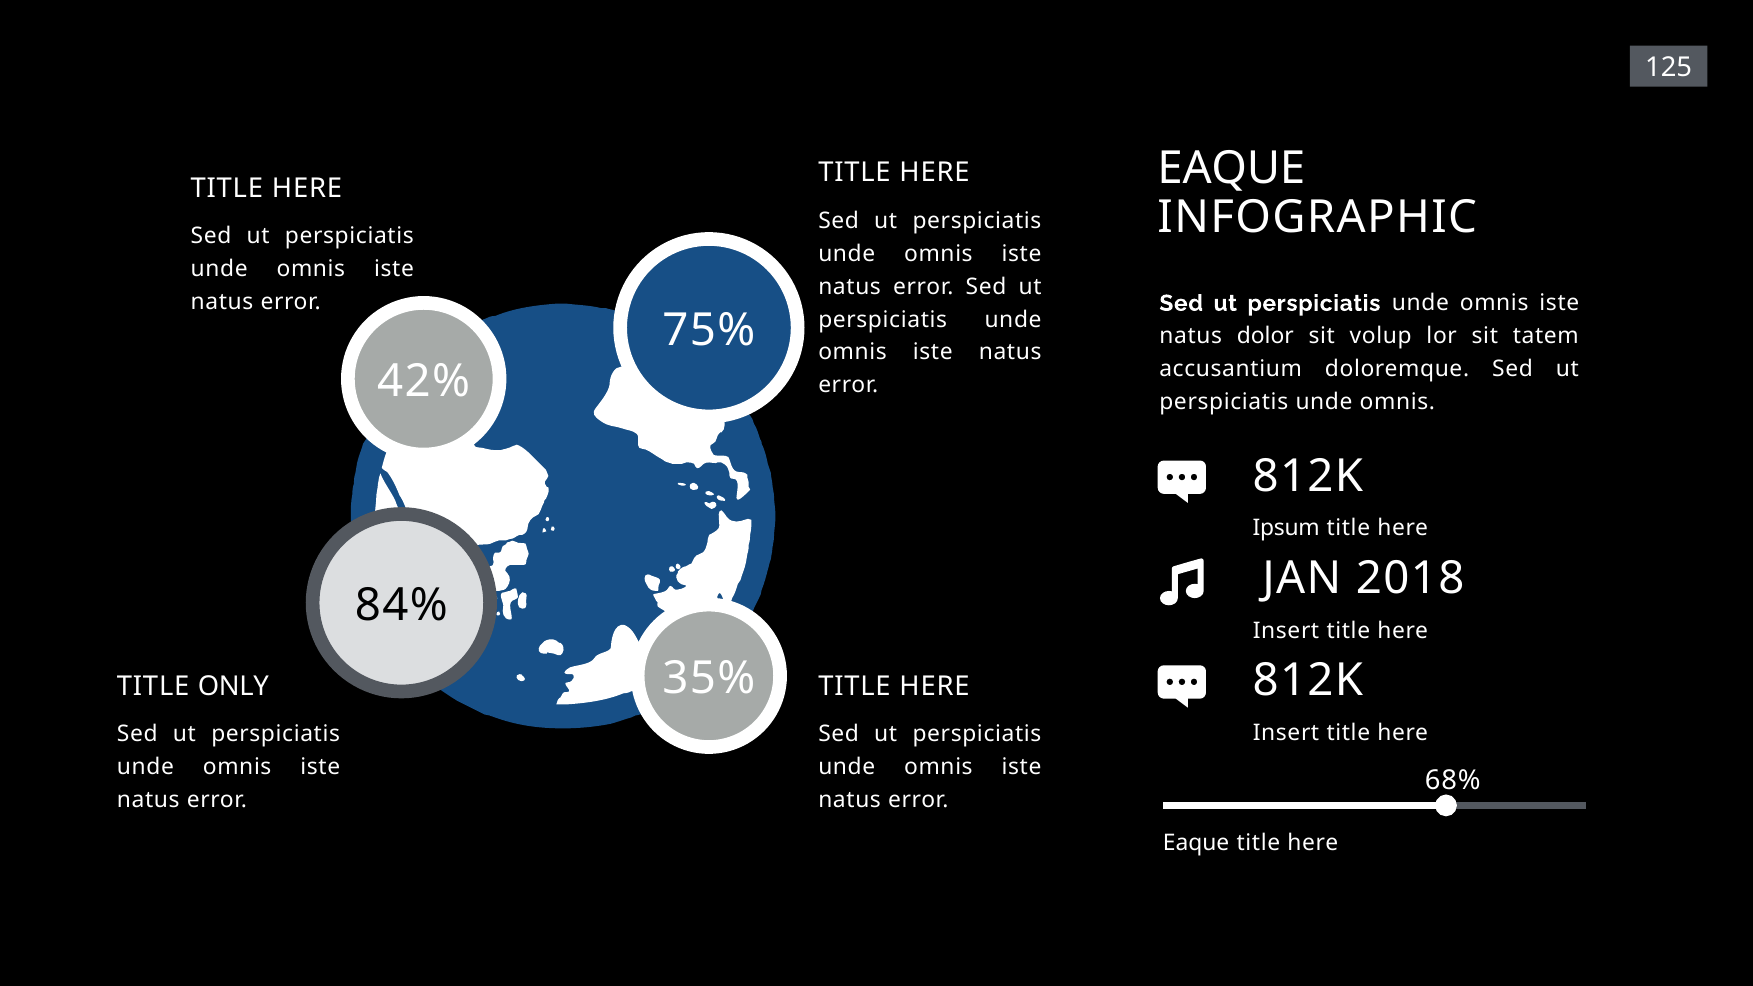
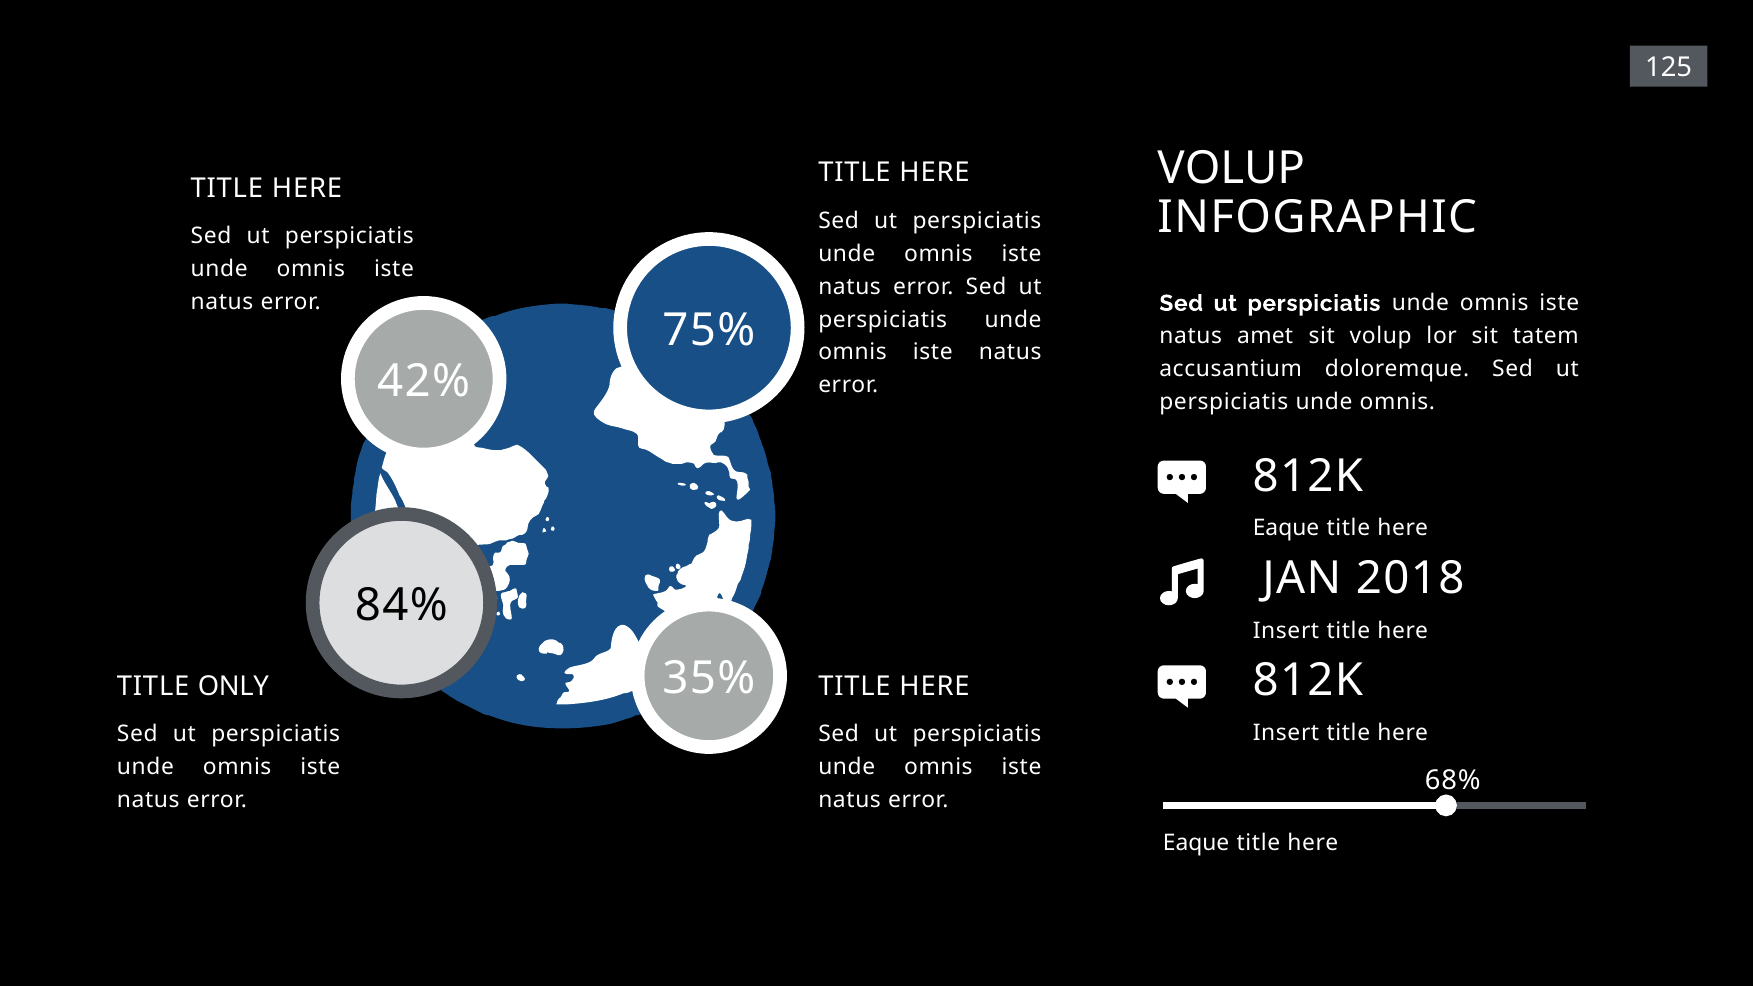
EAQUE at (1231, 168): EAQUE -> VOLUP
dolor: dolor -> amet
Ipsum at (1286, 528): Ipsum -> Eaque
